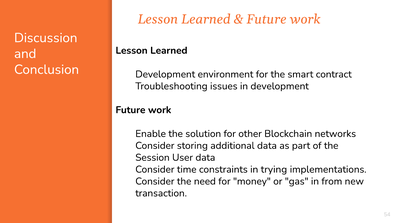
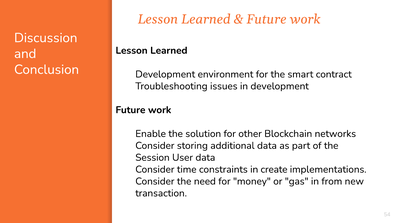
trying: trying -> create
